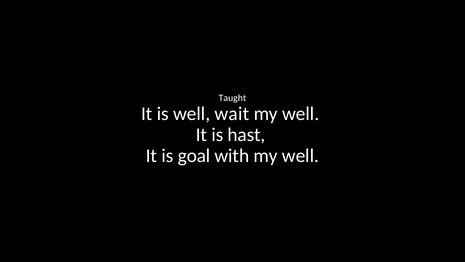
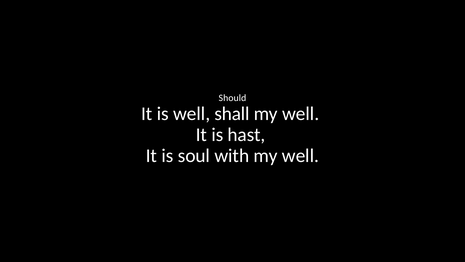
Taught: Taught -> Should
wait: wait -> shall
goal: goal -> soul
